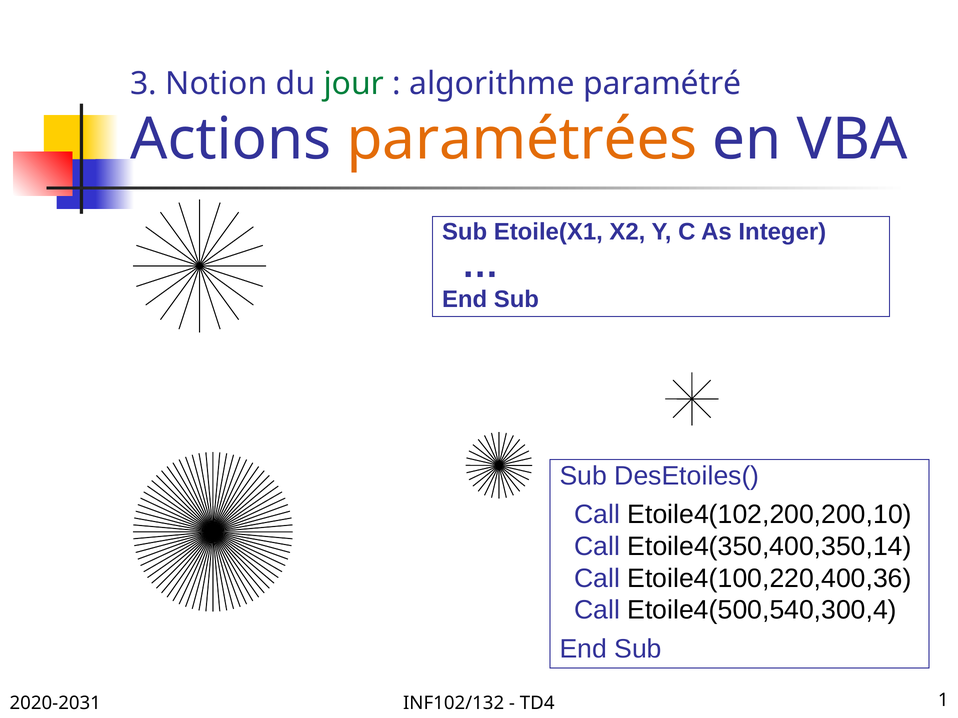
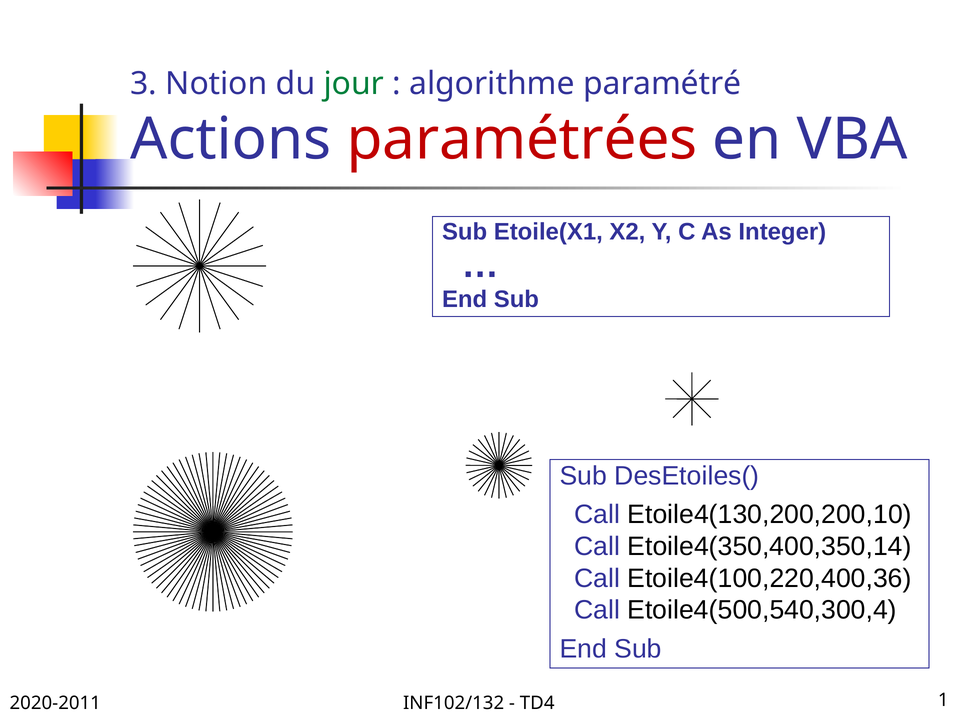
paramétrées colour: orange -> red
Etoile4(102,200,200,10: Etoile4(102,200,200,10 -> Etoile4(130,200,200,10
2020-2031: 2020-2031 -> 2020-2011
